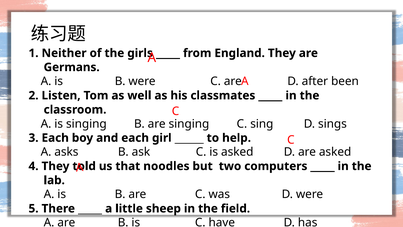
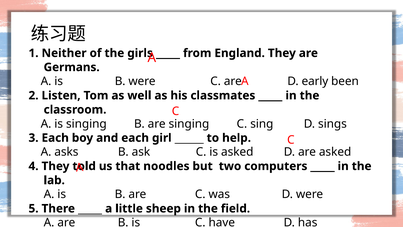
after: after -> early
